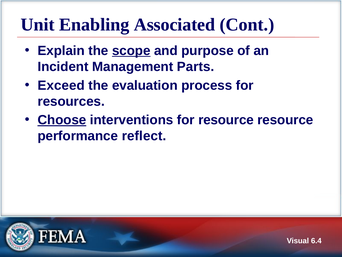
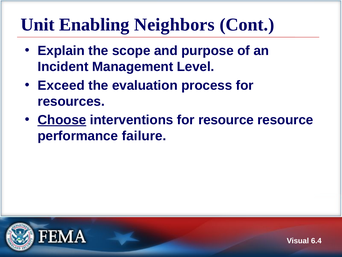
Associated: Associated -> Neighbors
scope underline: present -> none
Parts: Parts -> Level
reflect: reflect -> failure
